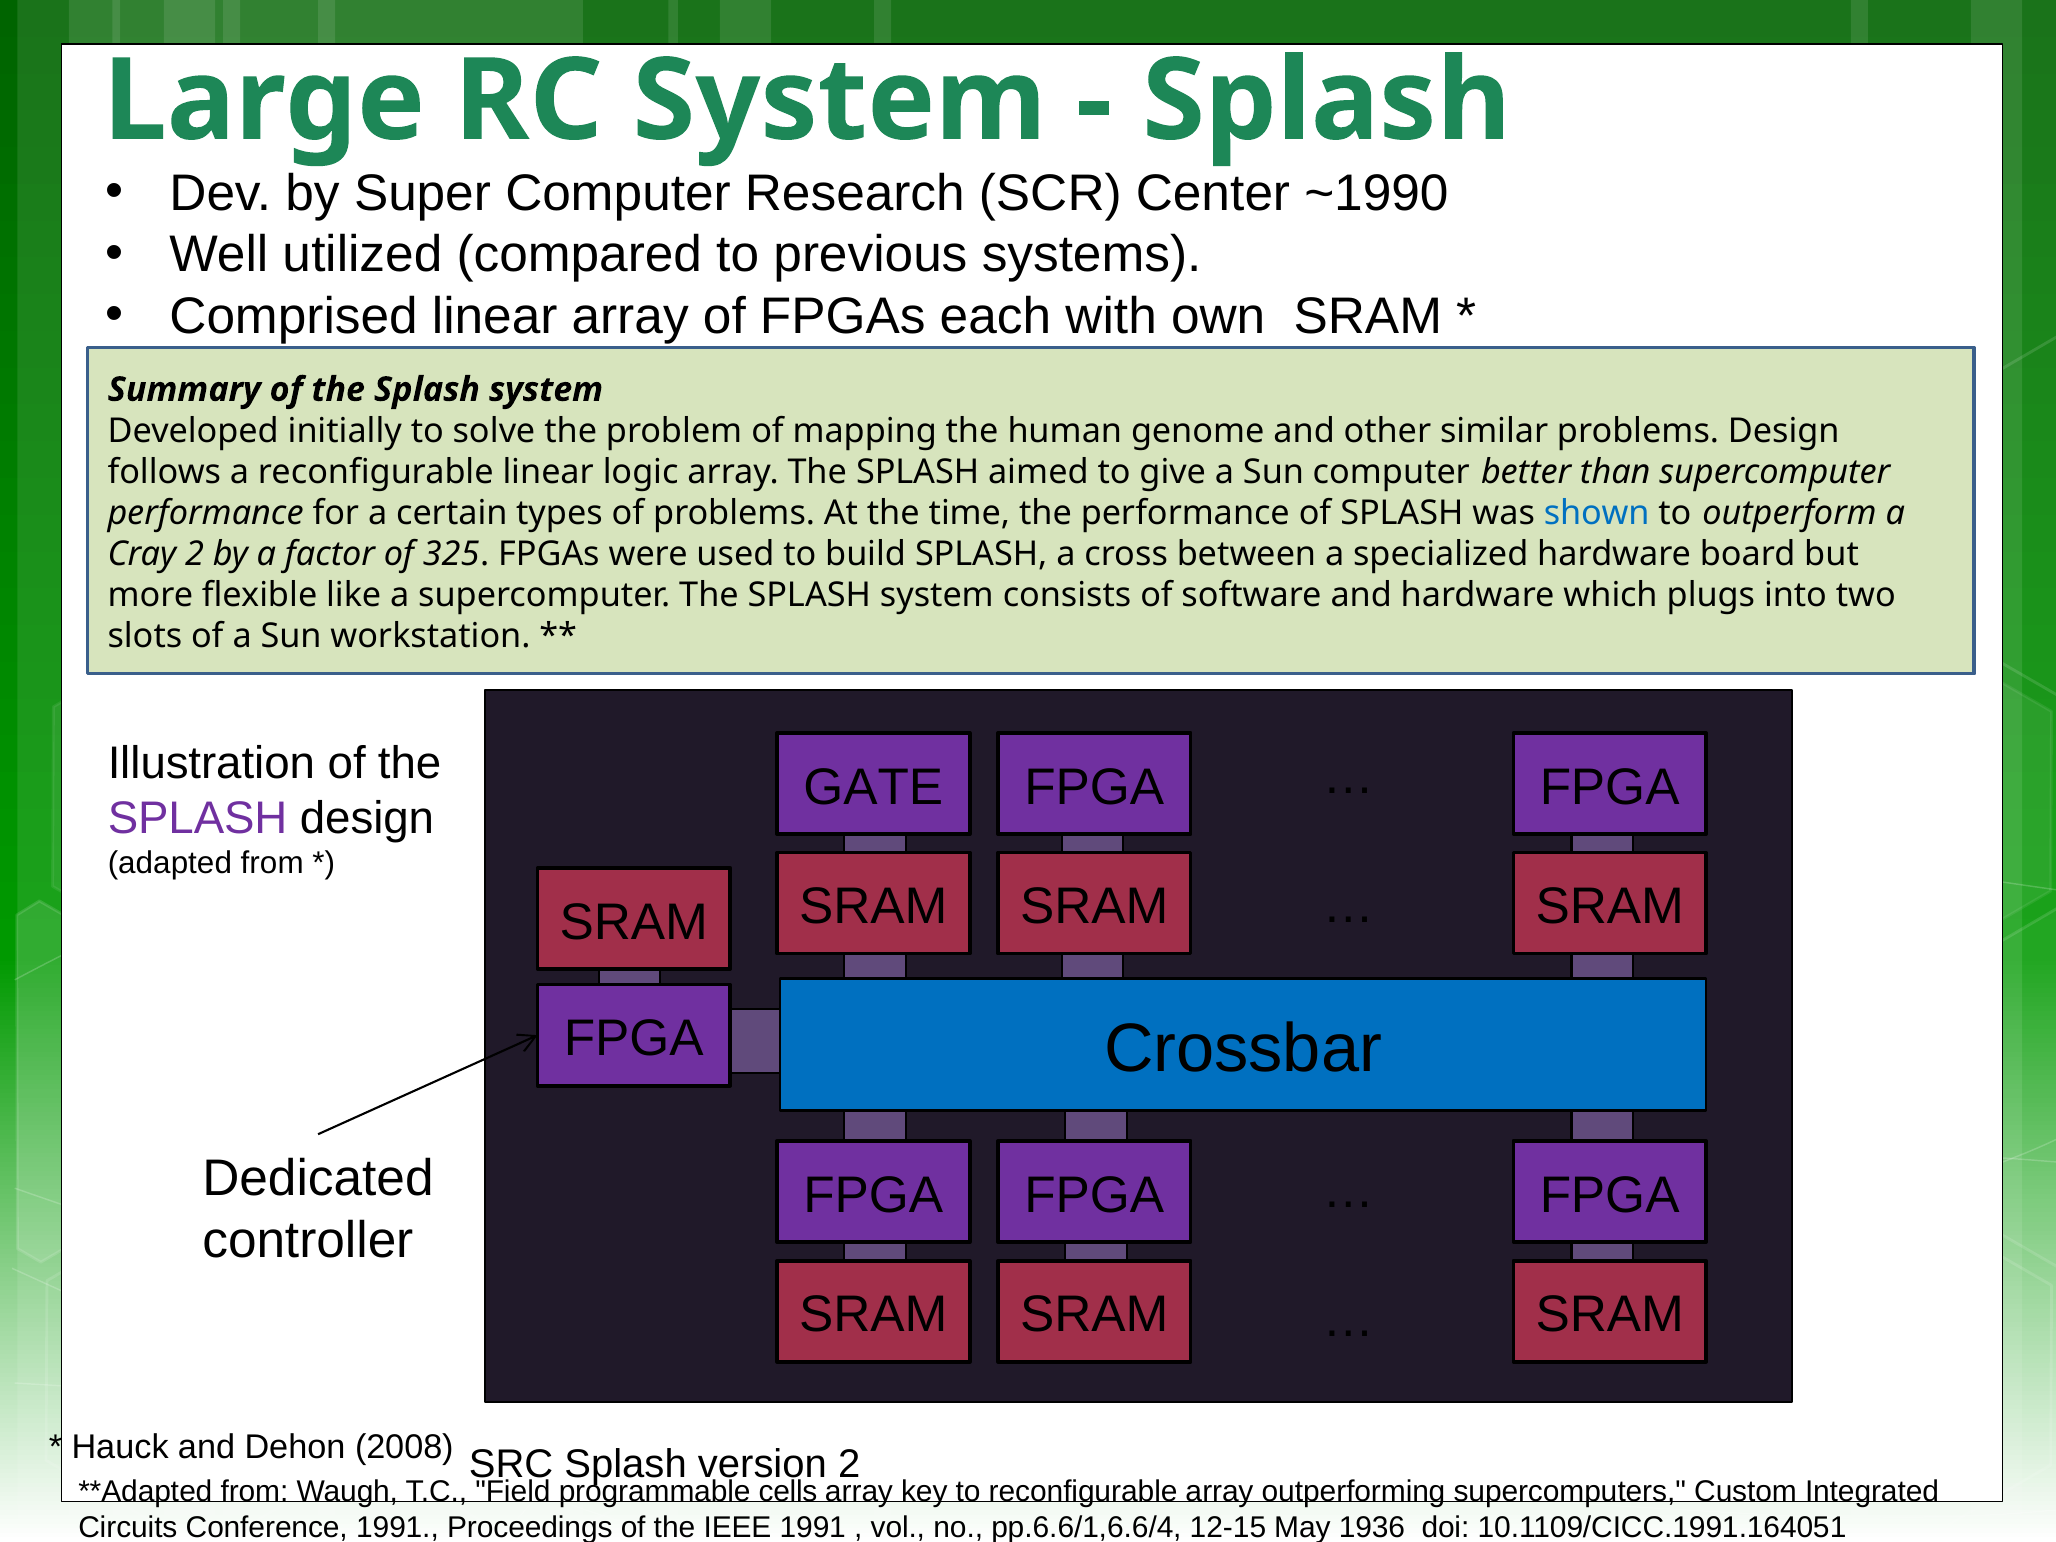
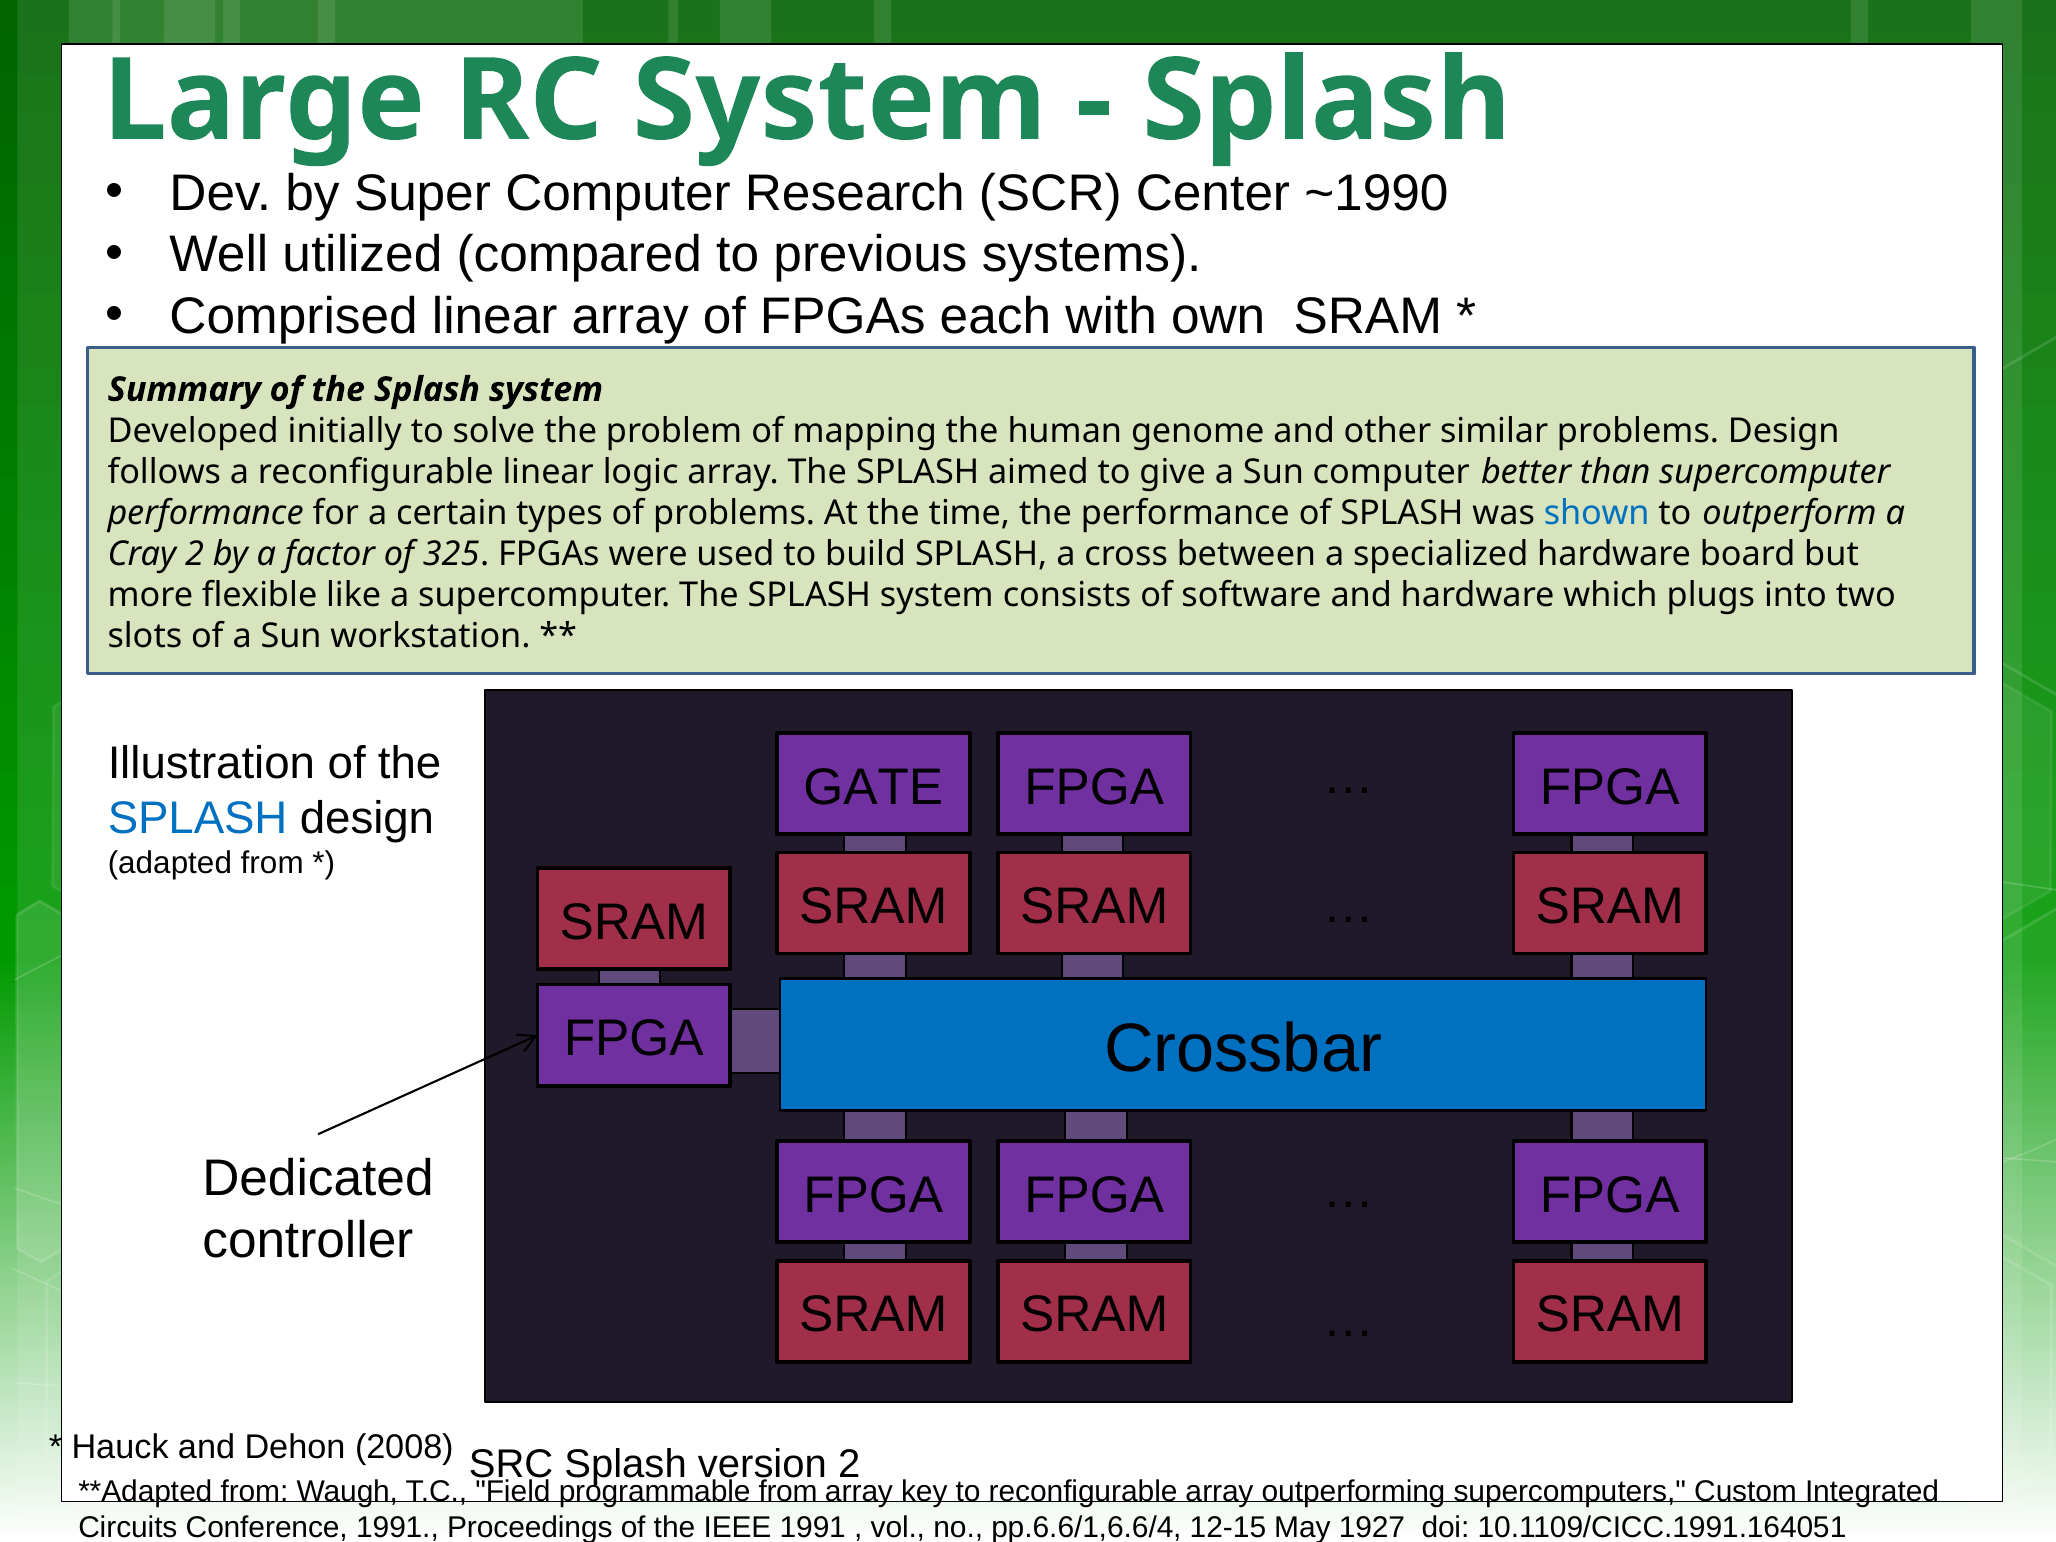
SPLASH at (198, 818) colour: purple -> blue
programmable cells: cells -> from
1936: 1936 -> 1927
